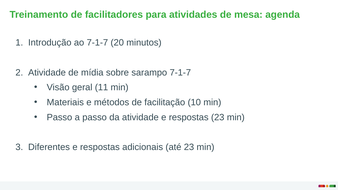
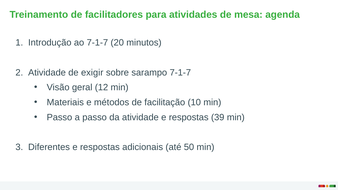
mídia: mídia -> exigir
11: 11 -> 12
respostas 23: 23 -> 39
até 23: 23 -> 50
